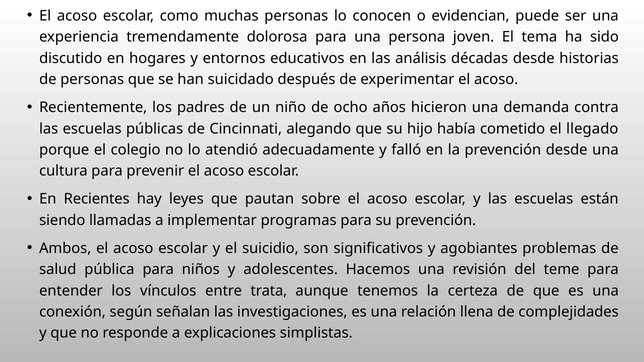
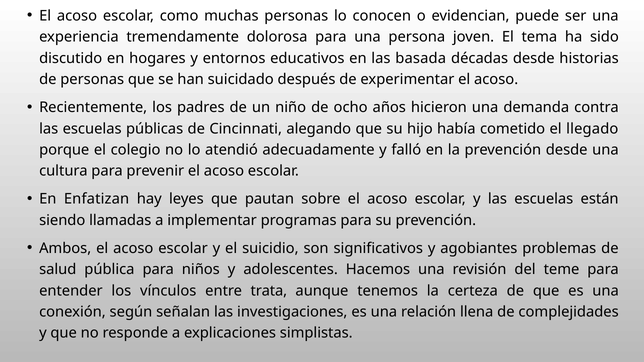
análisis: análisis -> basada
Recientes: Recientes -> Enfatizan
